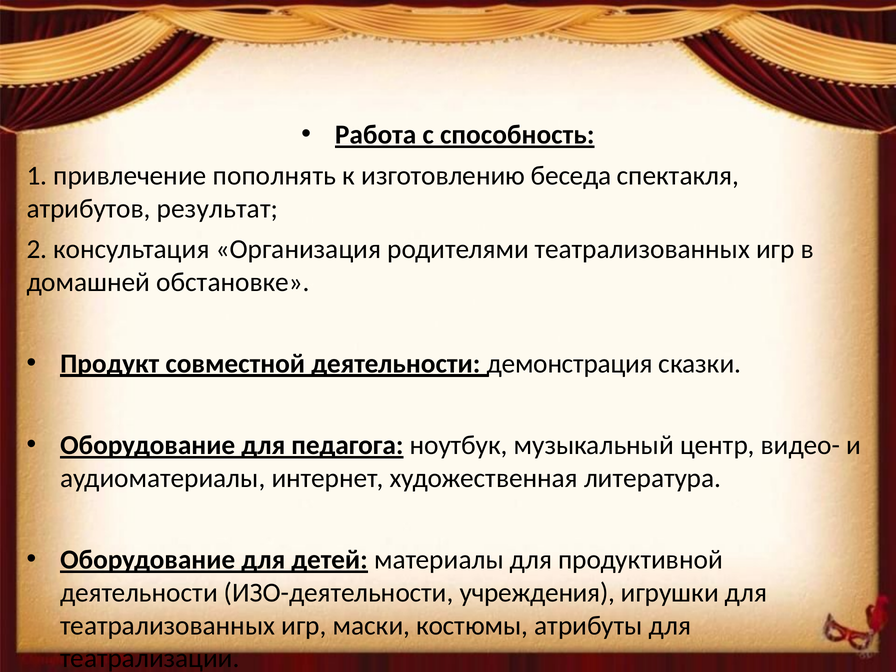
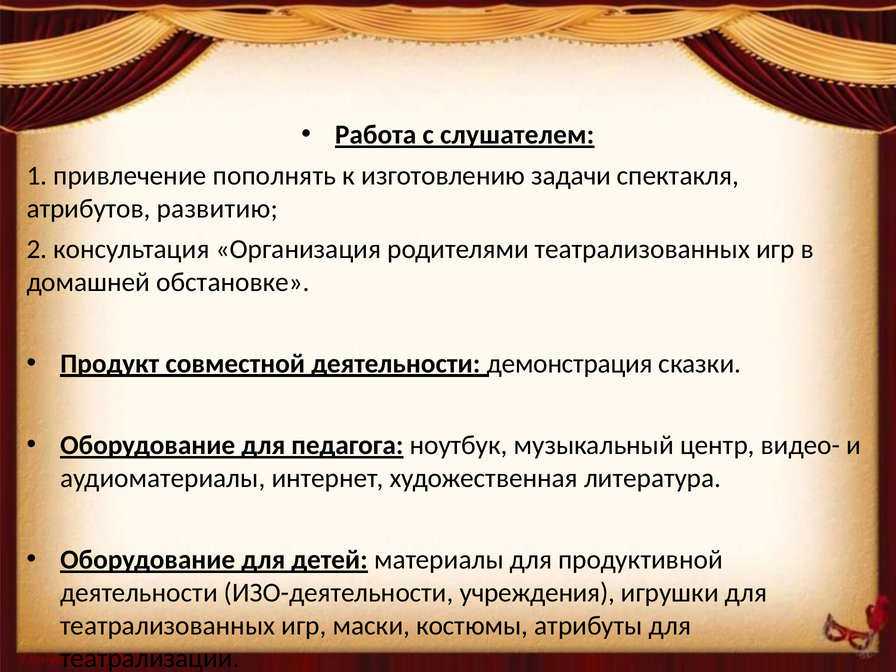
способность: способность -> слушателем
беседа: беседа -> задачи
результат: результат -> развитию
